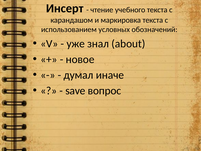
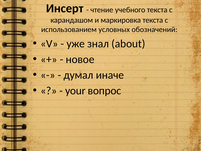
save: save -> your
